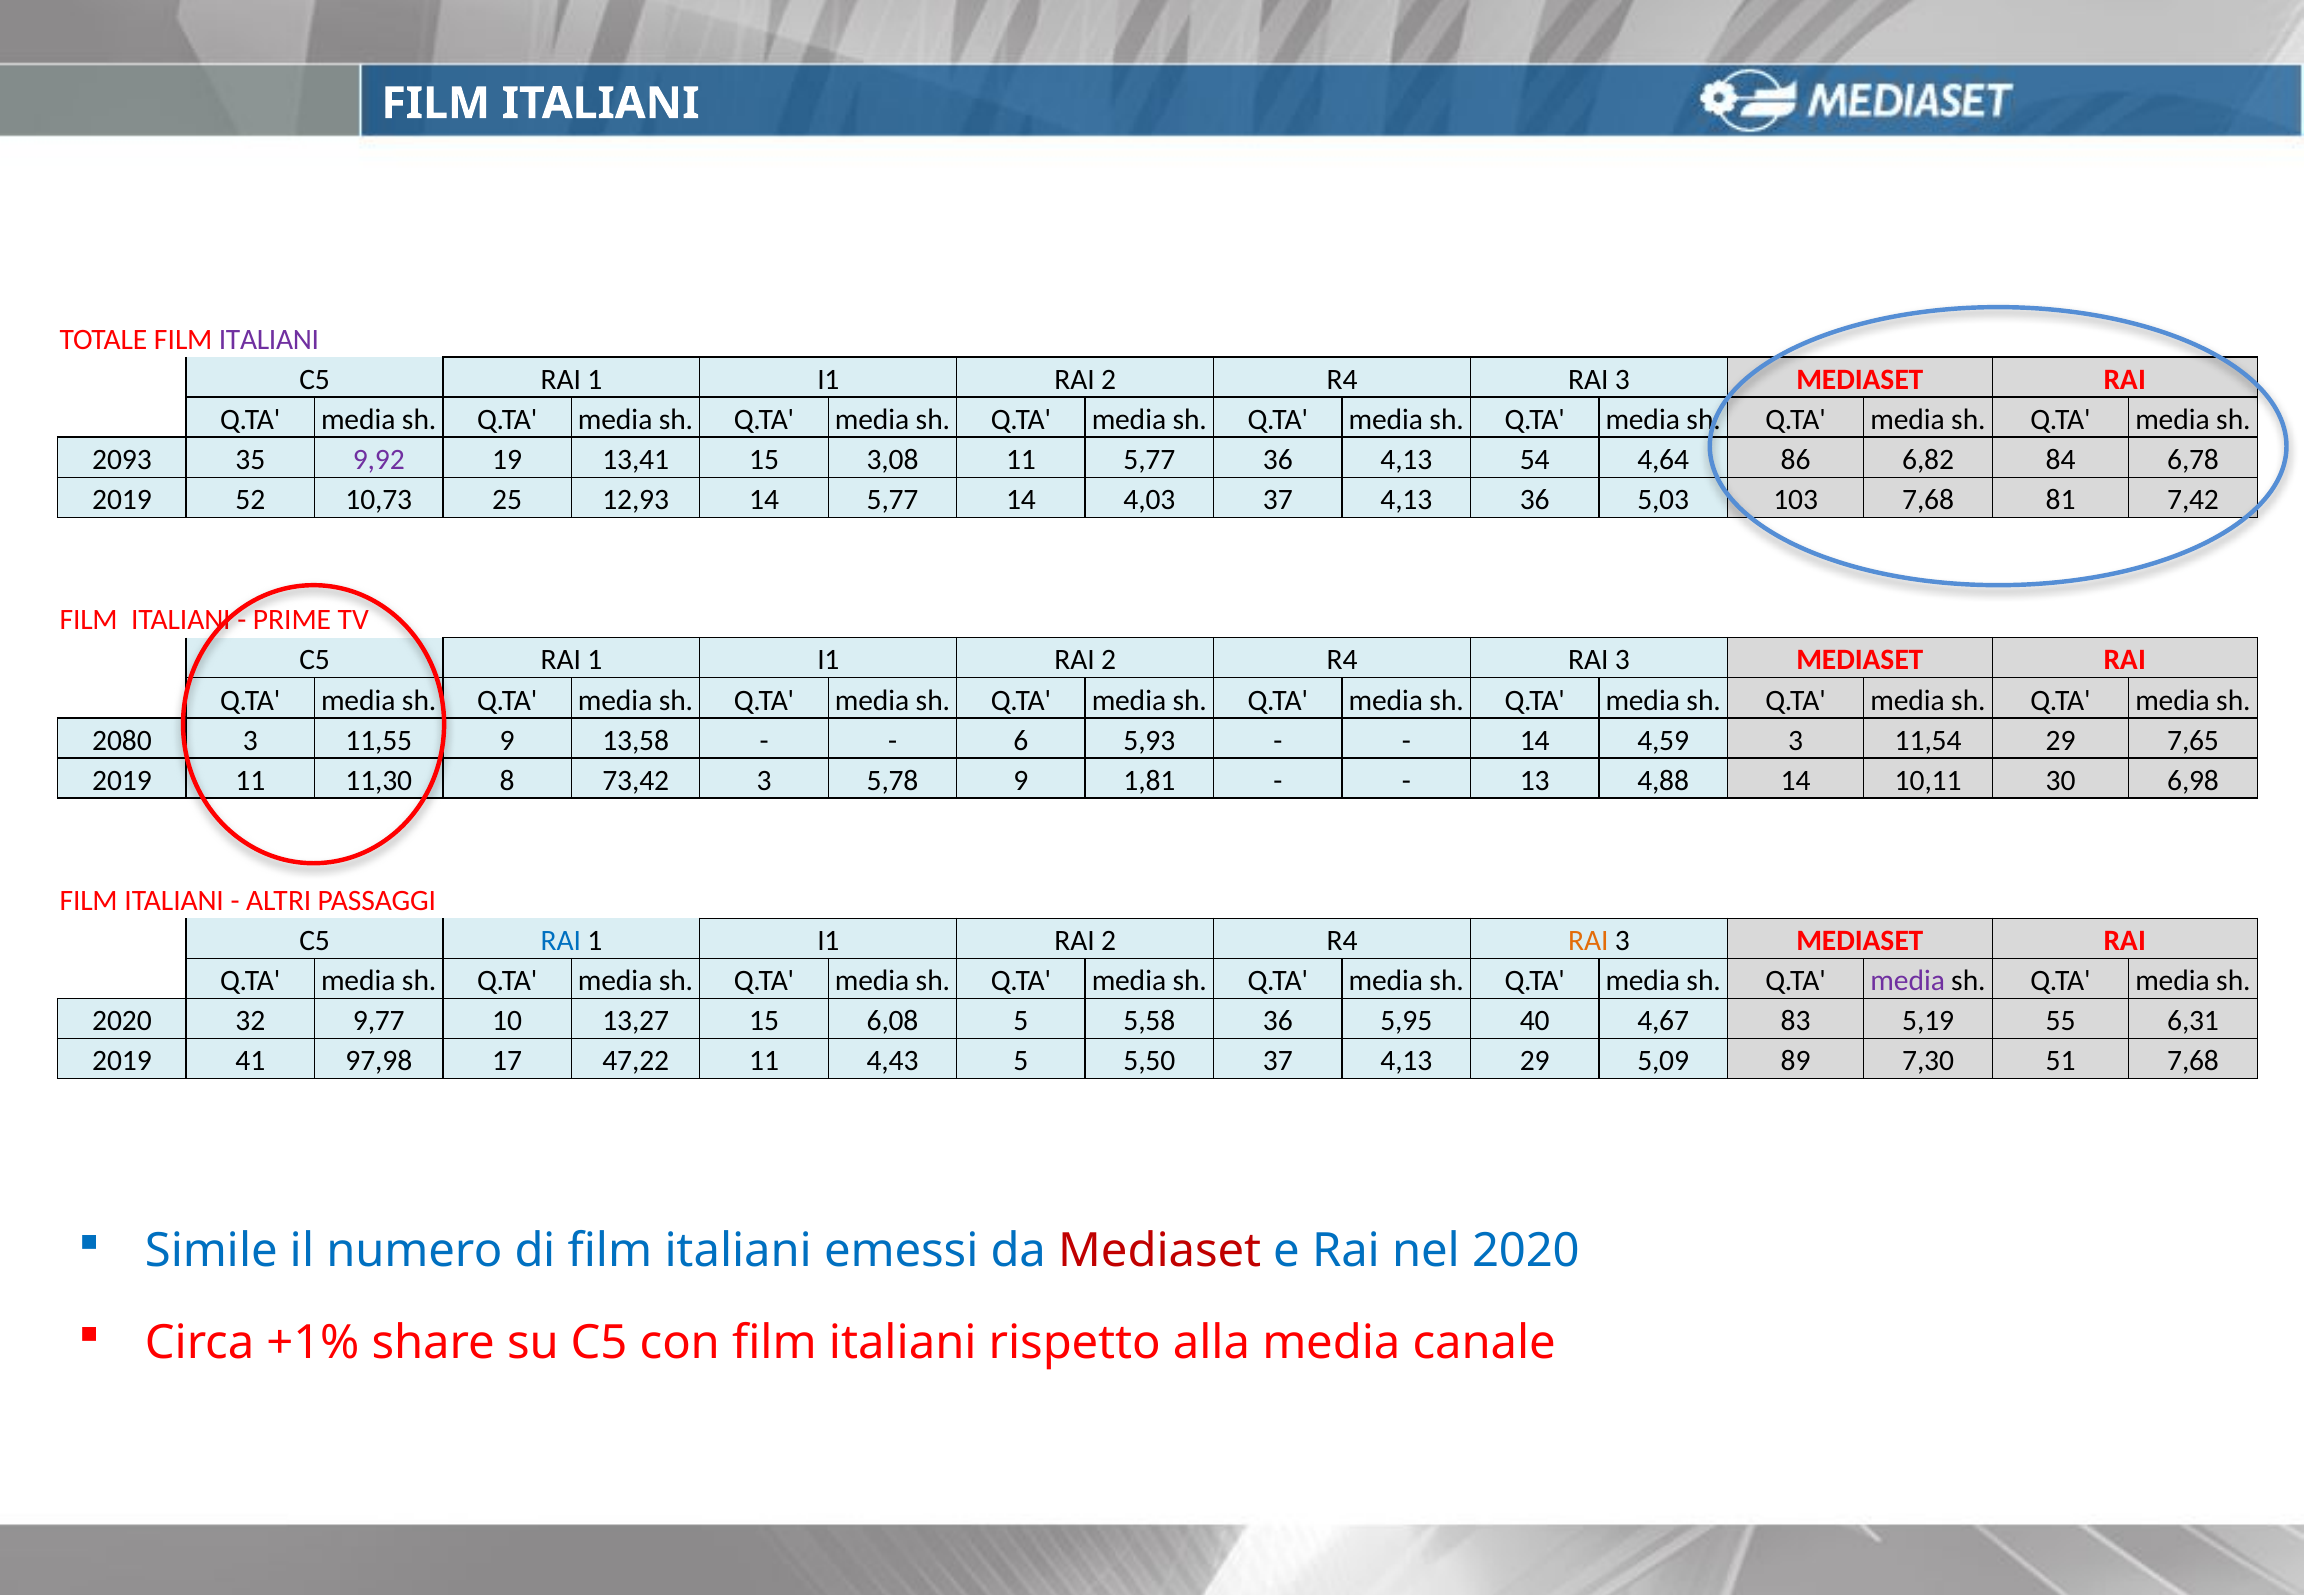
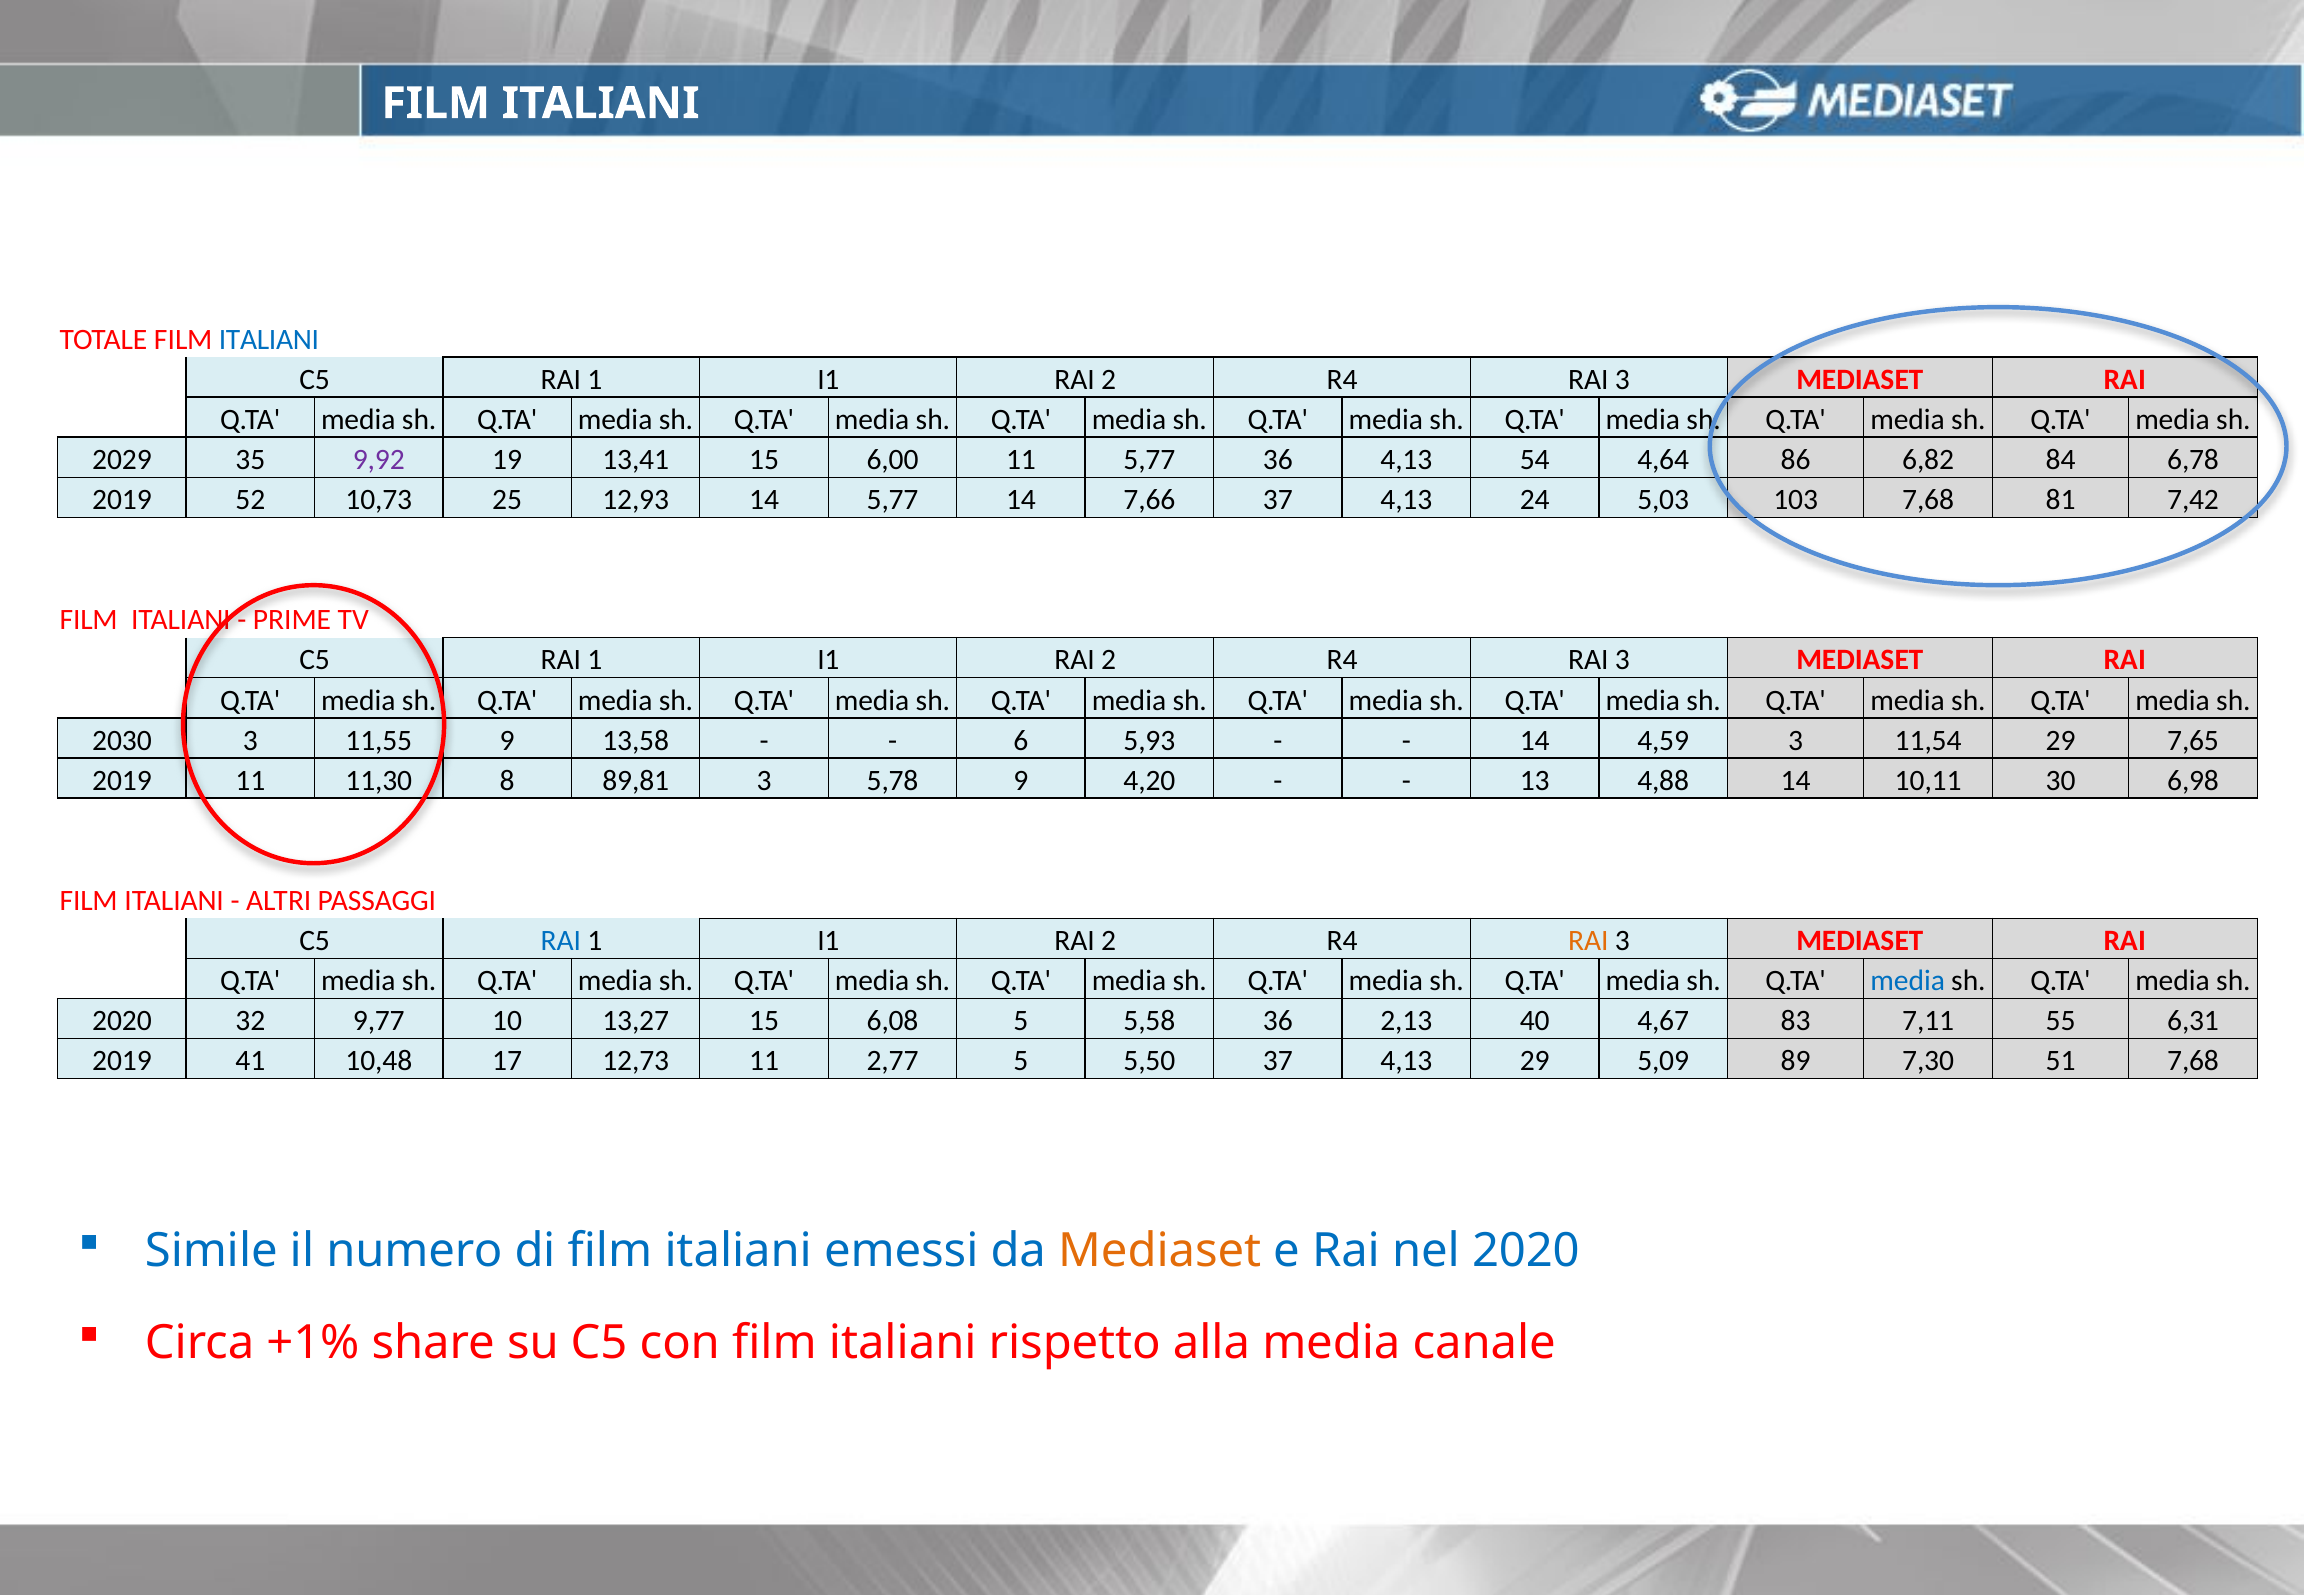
ITALIANI at (269, 339) colour: purple -> blue
2093: 2093 -> 2029
3,08: 3,08 -> 6,00
4,03: 4,03 -> 7,66
4,13 36: 36 -> 24
2080: 2080 -> 2030
73,42: 73,42 -> 89,81
1,81: 1,81 -> 4,20
media at (1908, 981) colour: purple -> blue
5,95: 5,95 -> 2,13
5,19: 5,19 -> 7,11
97,98: 97,98 -> 10,48
47,22: 47,22 -> 12,73
4,43: 4,43 -> 2,77
Mediaset at (1160, 1251) colour: red -> orange
